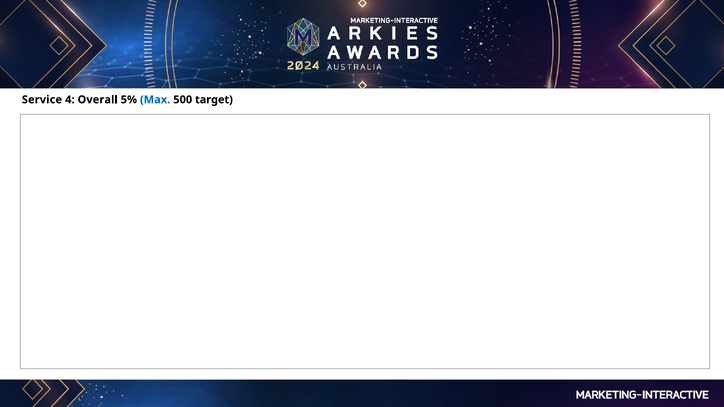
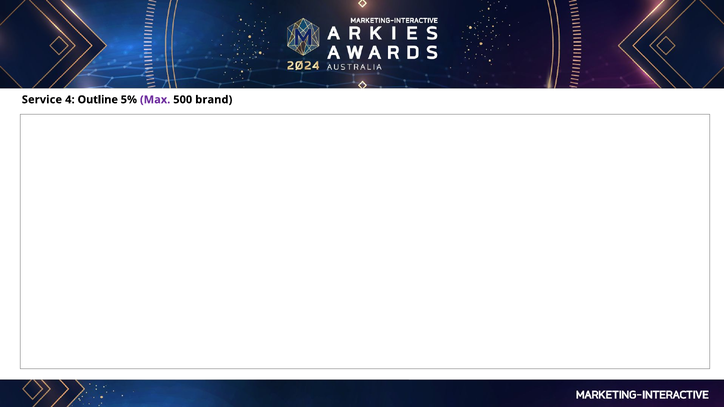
Overall: Overall -> Outline
Max colour: blue -> purple
target: target -> brand
